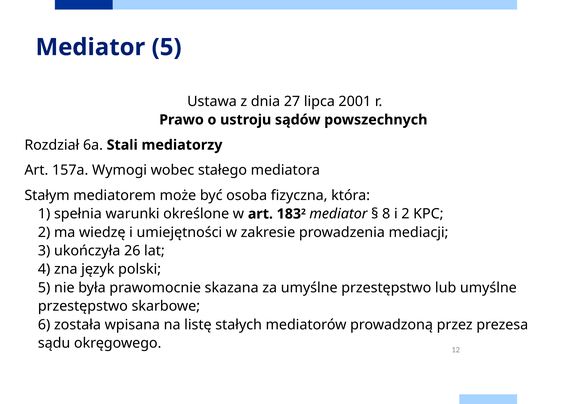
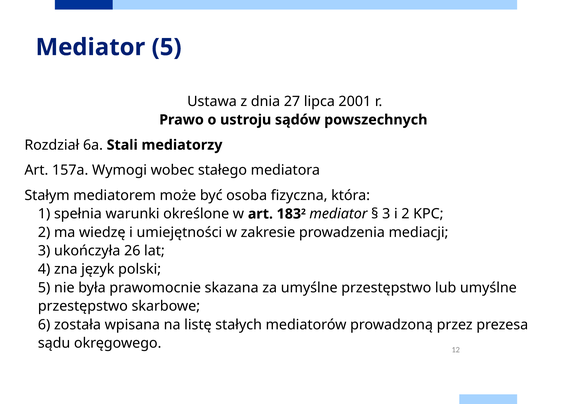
8 at (386, 214): 8 -> 3
